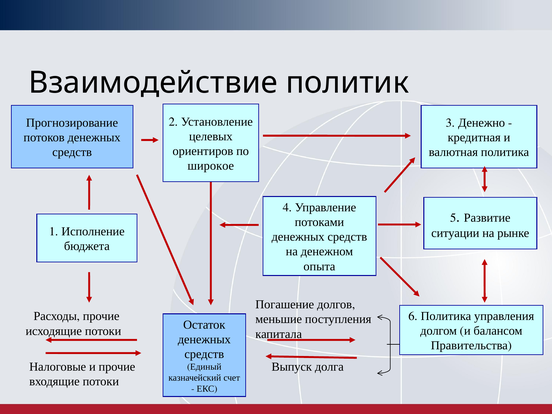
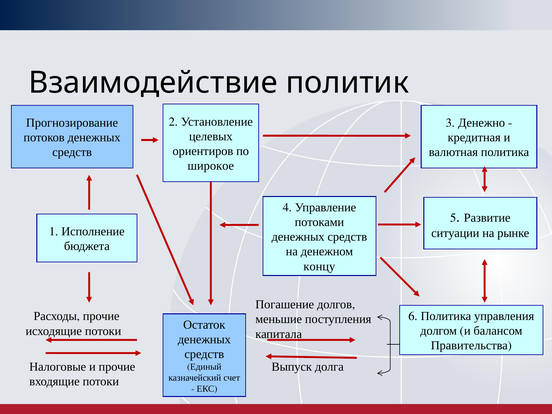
опыта: опыта -> концу
